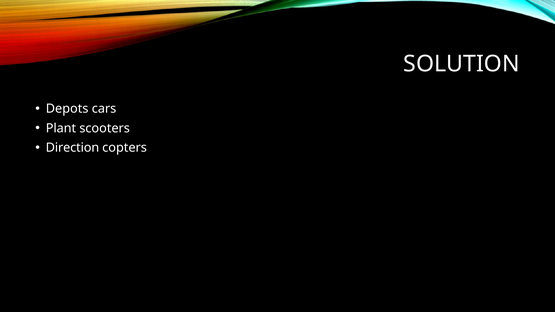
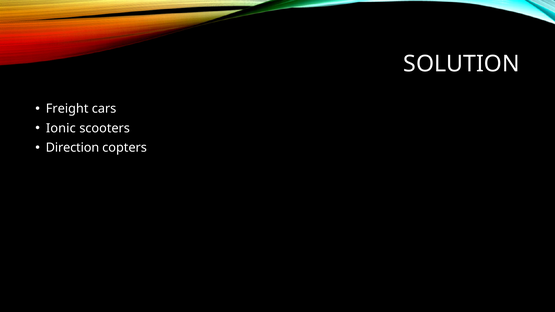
Depots: Depots -> Freight
Plant: Plant -> Ionic
